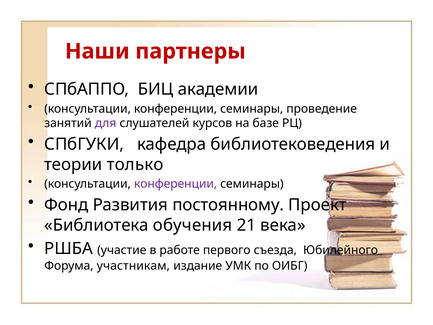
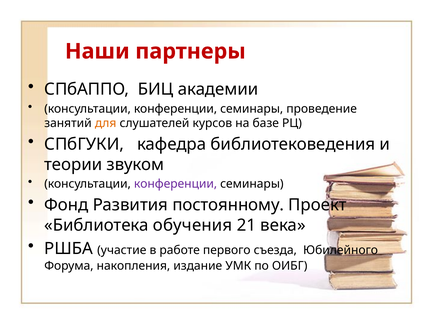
для colour: purple -> orange
только: только -> звуком
участникам: участникам -> накопления
